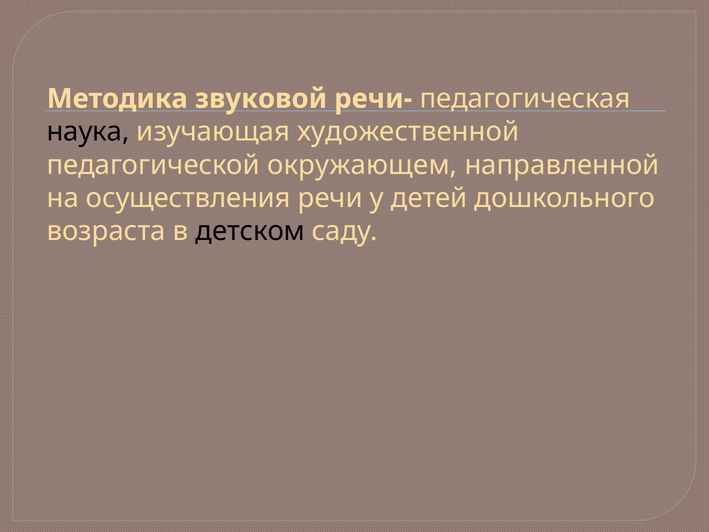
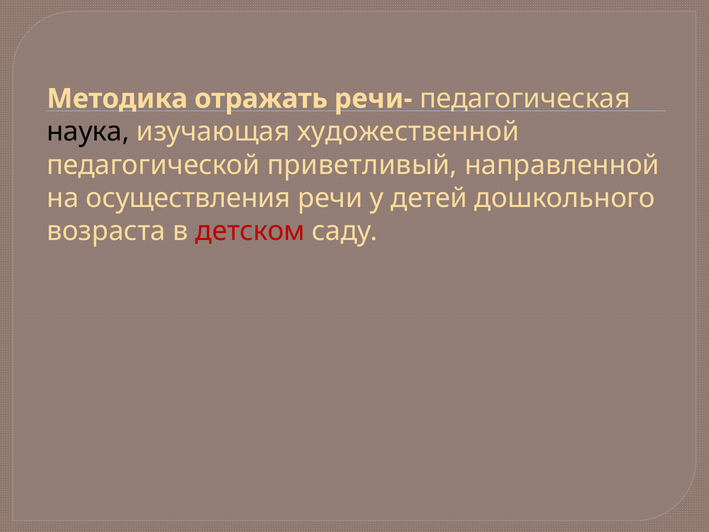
звуковой: звуковой -> отражать
окружающем: окружающем -> приветливый
детском colour: black -> red
